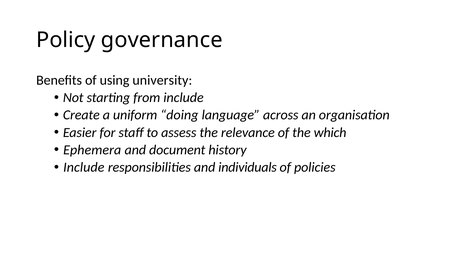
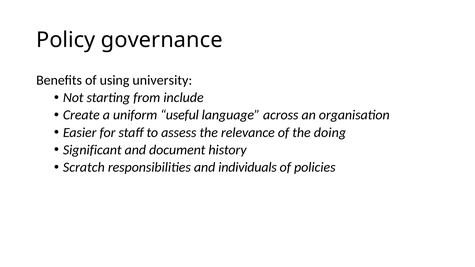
doing: doing -> useful
which: which -> doing
Ephemera: Ephemera -> Significant
Include at (84, 167): Include -> Scratch
